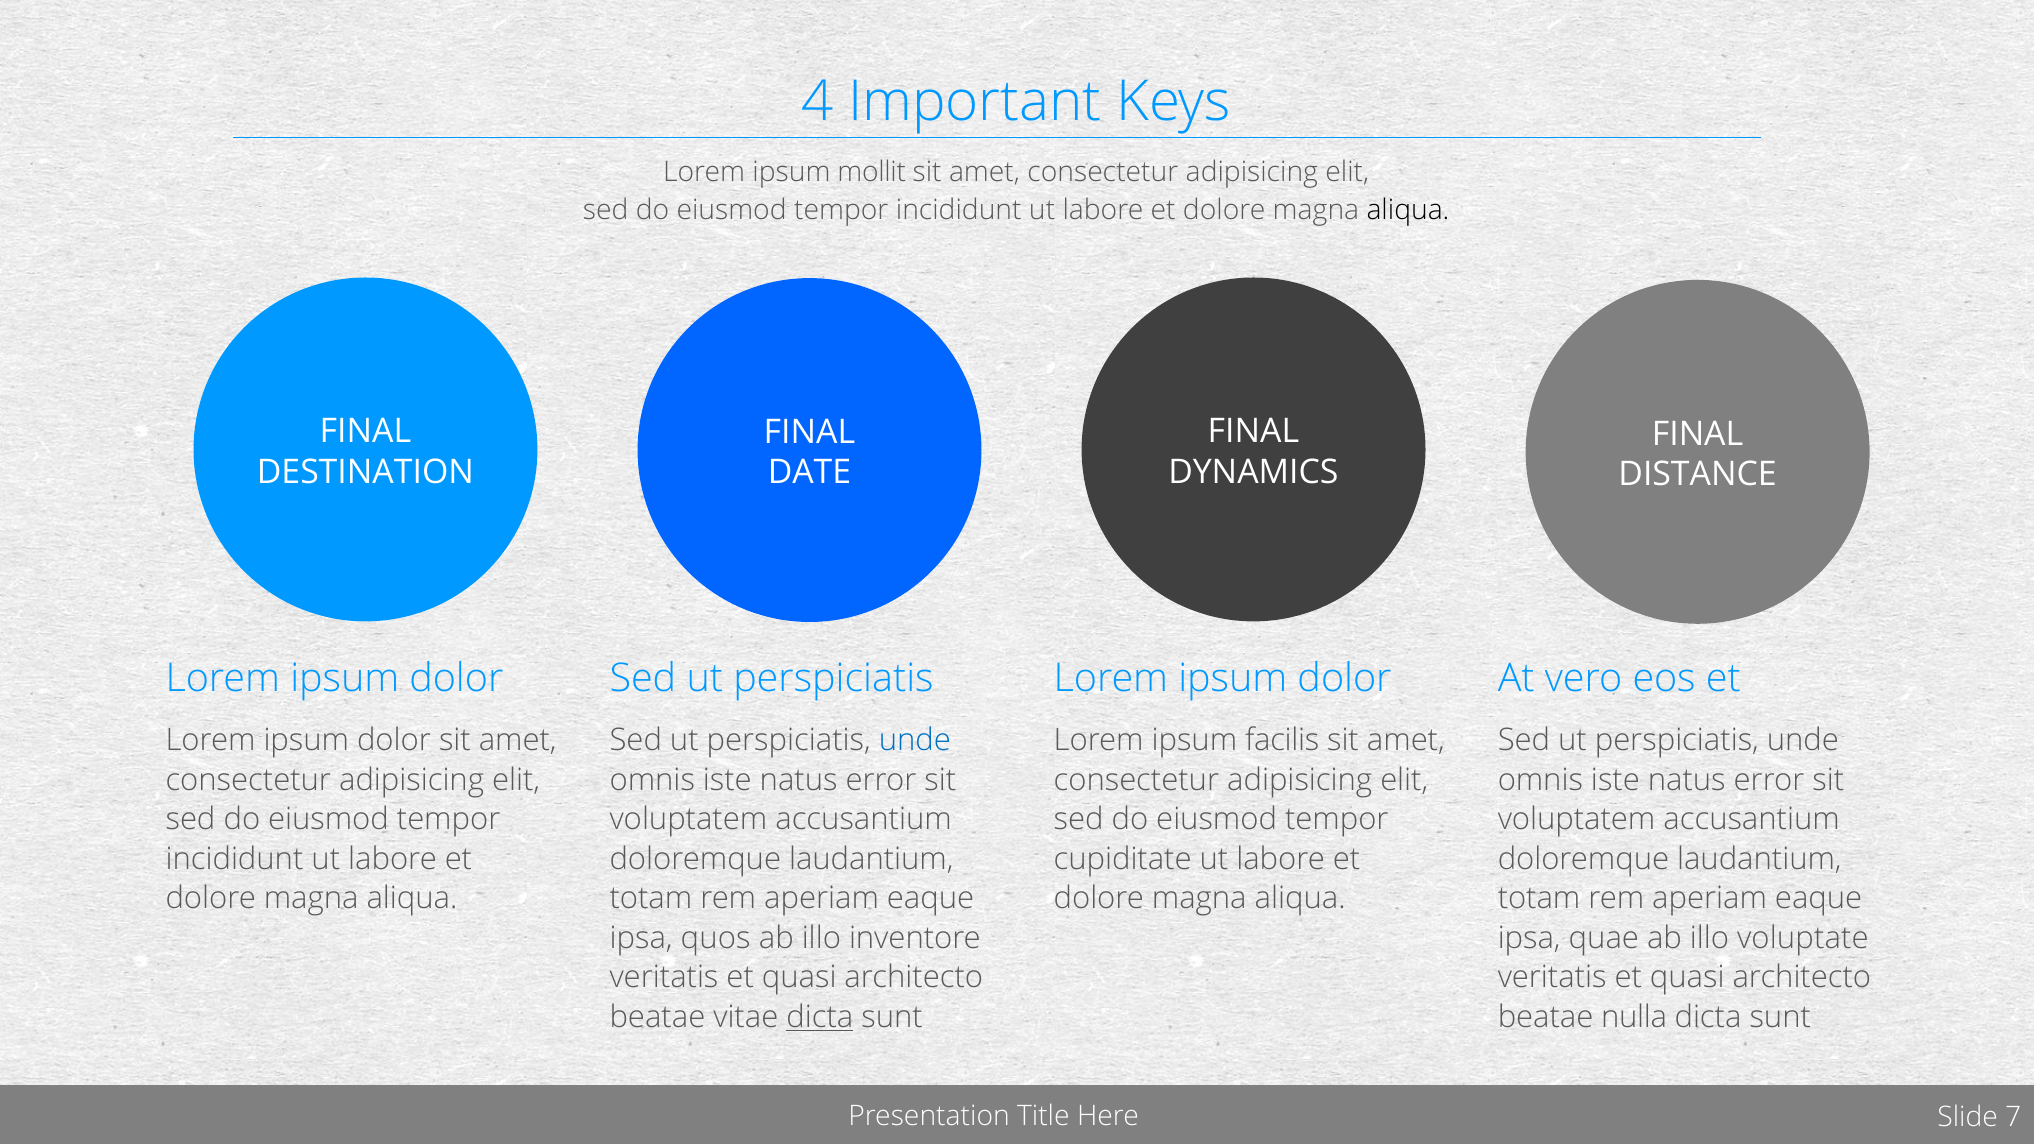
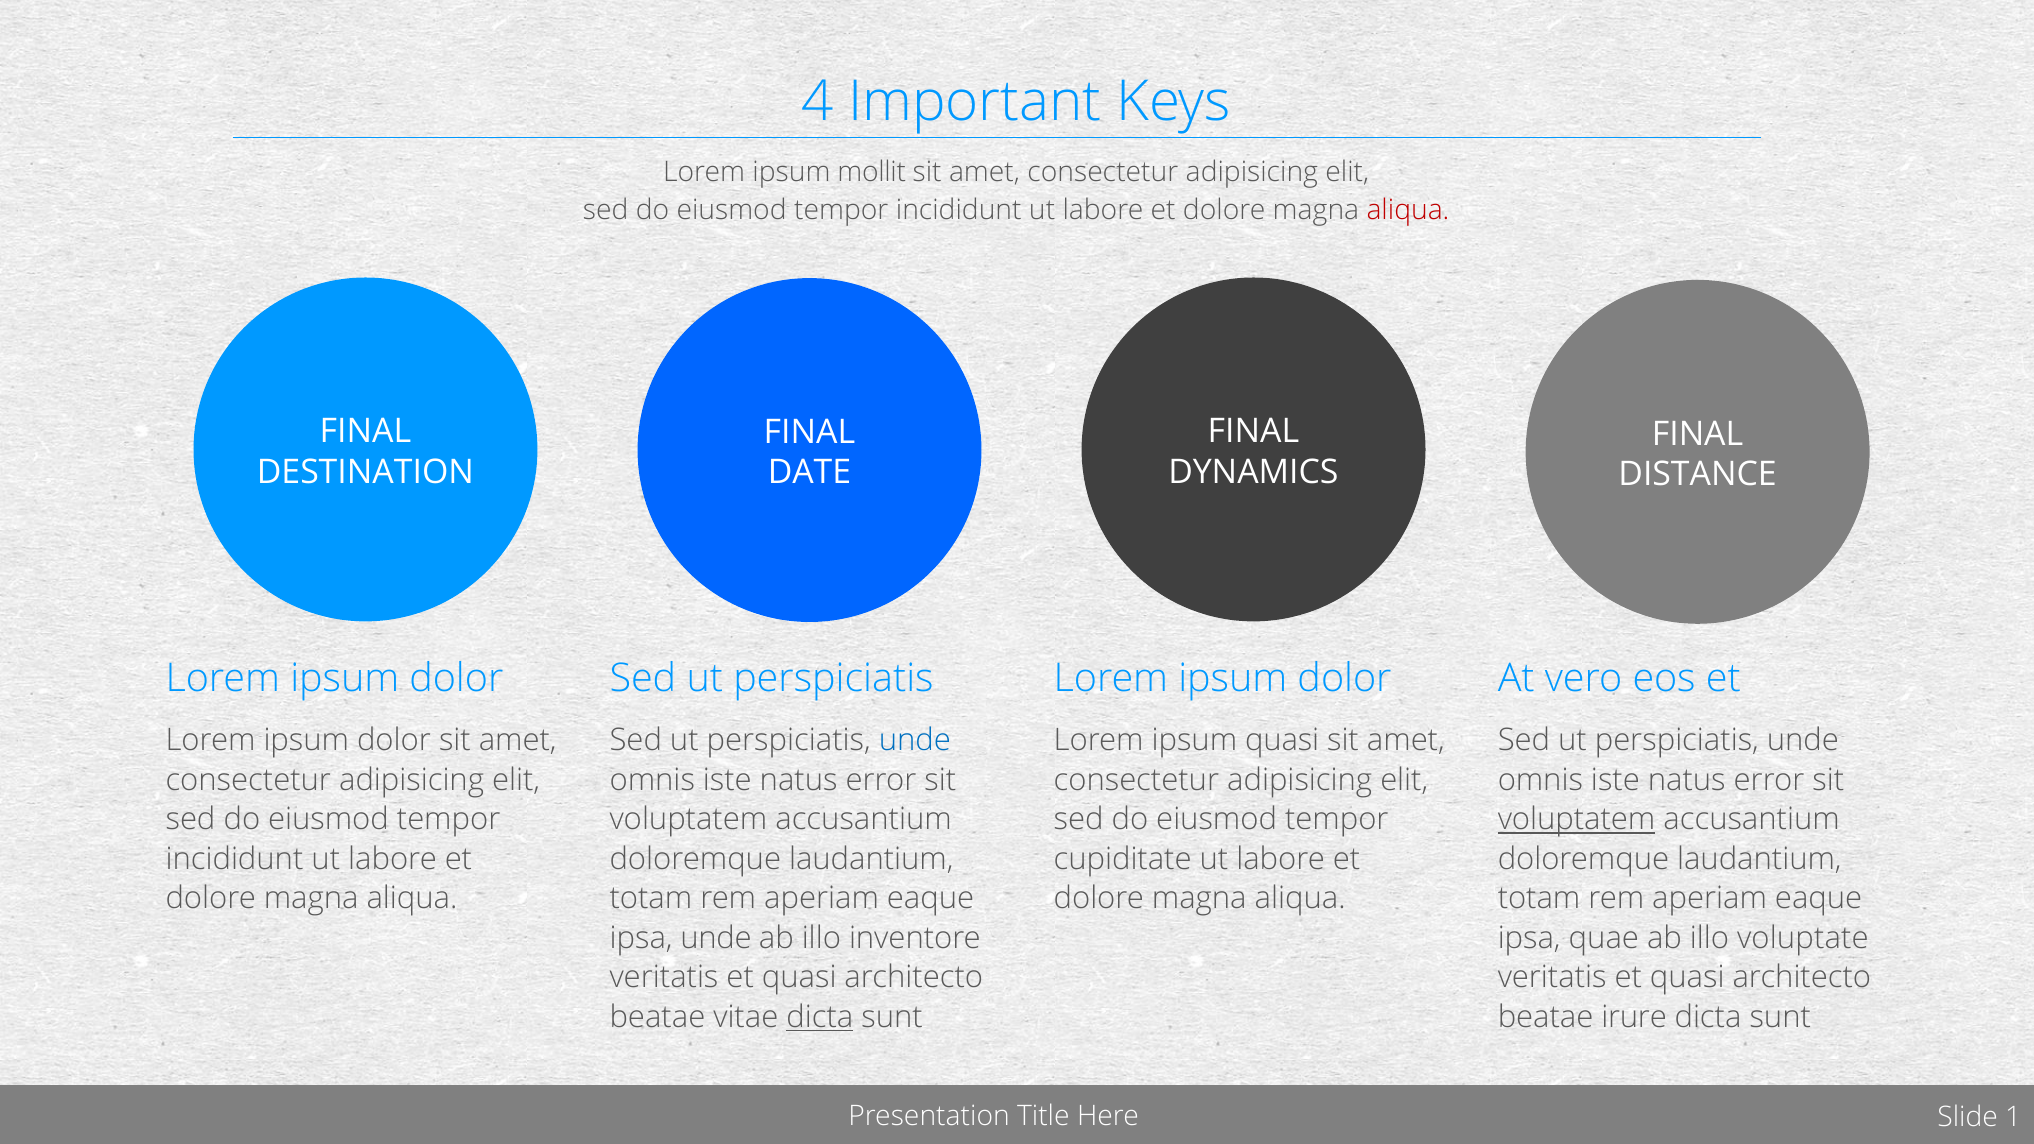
aliqua at (1408, 210) colour: black -> red
ipsum facilis: facilis -> quasi
voluptatem at (1577, 820) underline: none -> present
ipsa quos: quos -> unde
nulla: nulla -> irure
7: 7 -> 1
